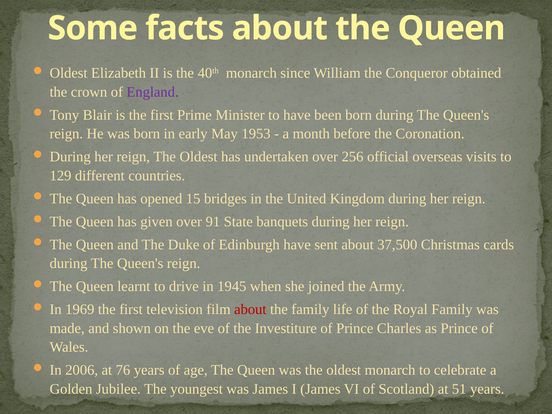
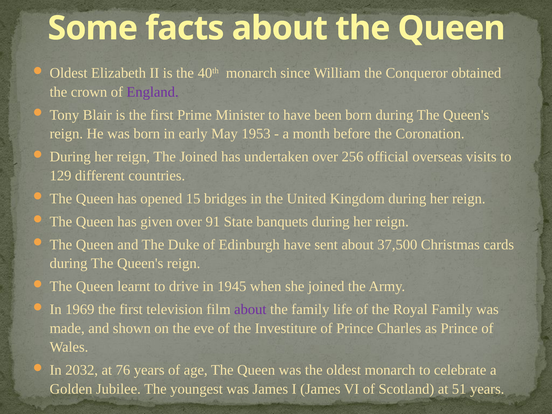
reign The Oldest: Oldest -> Joined
about at (250, 309) colour: red -> purple
2006: 2006 -> 2032
